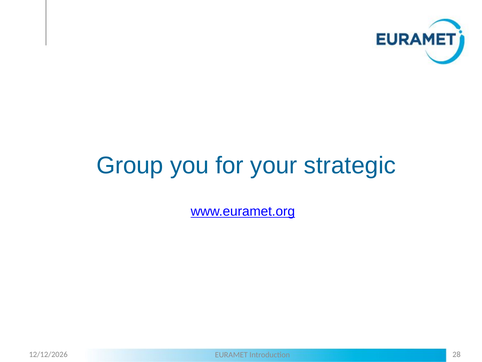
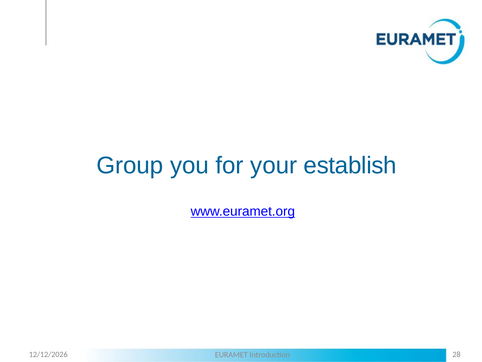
strategic: strategic -> establish
